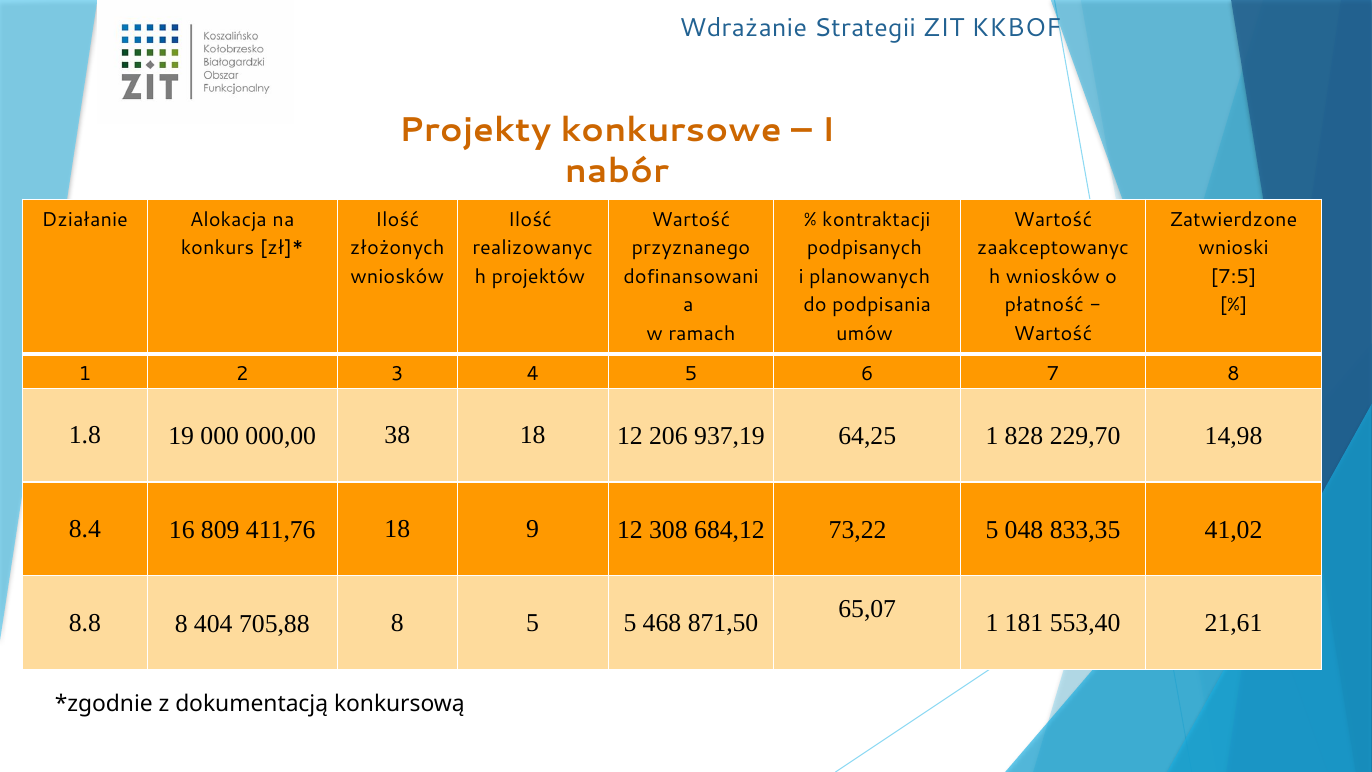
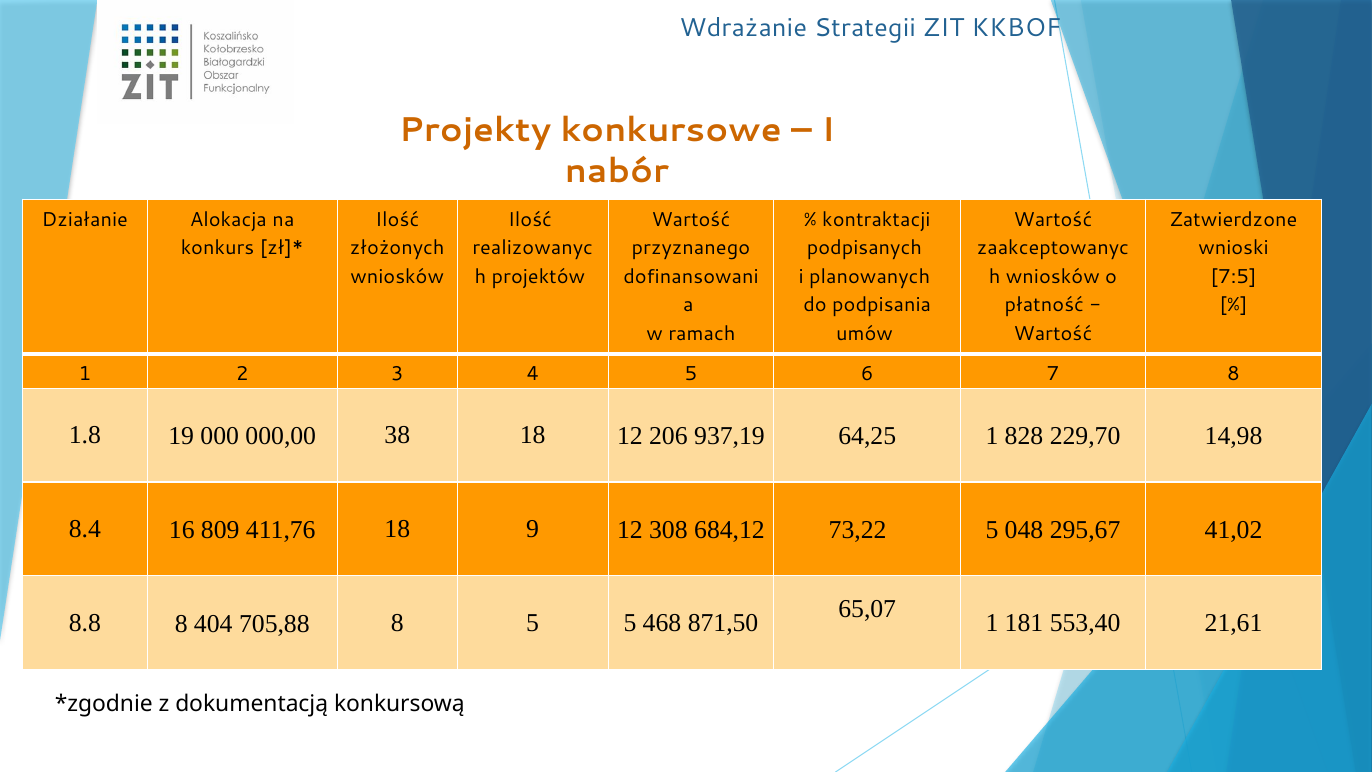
833,35: 833,35 -> 295,67
